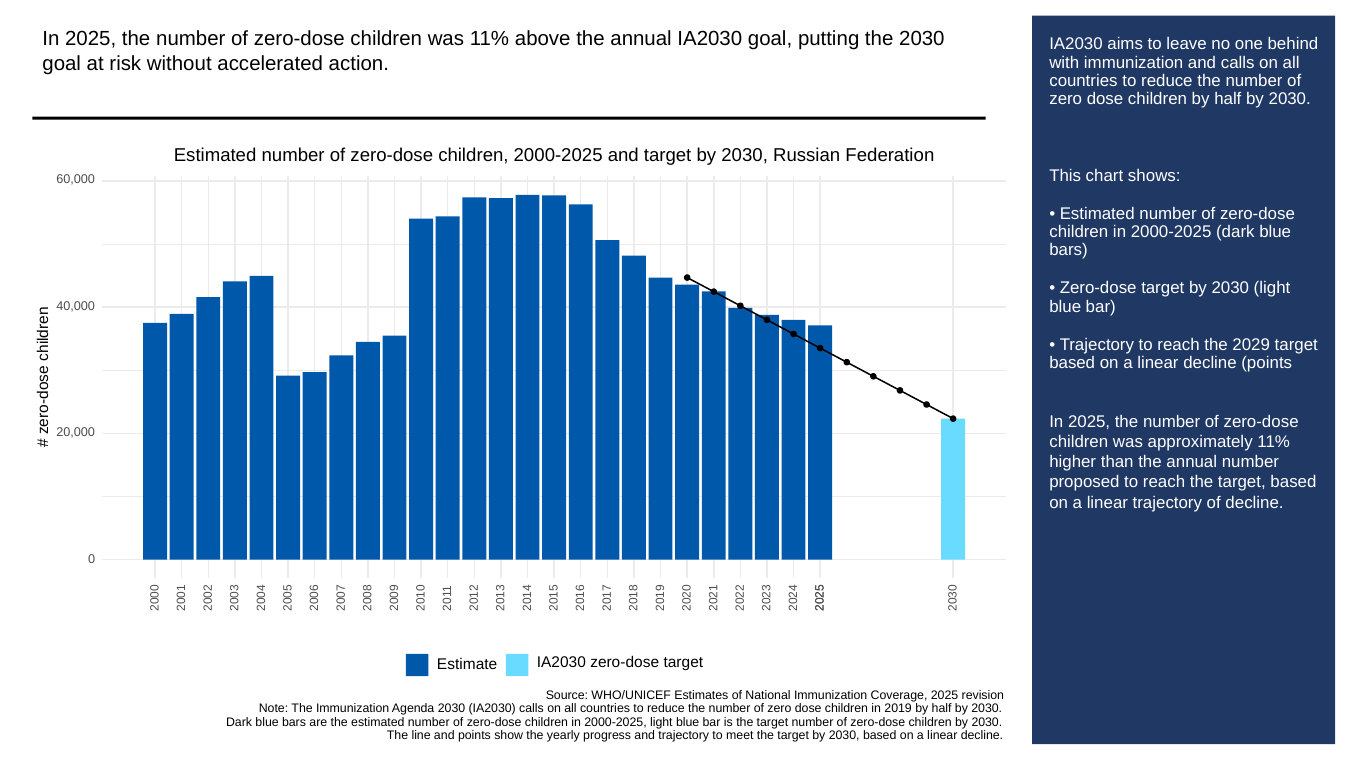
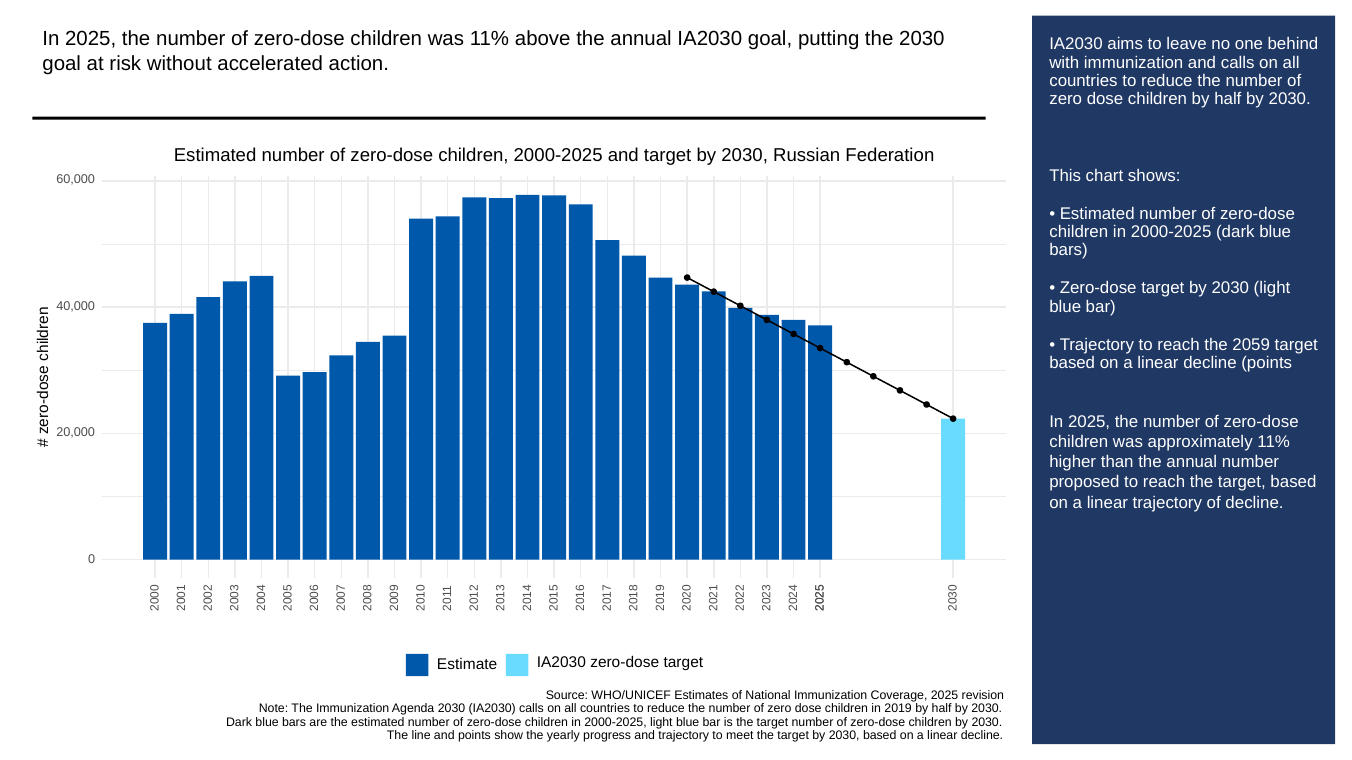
2029: 2029 -> 2059
